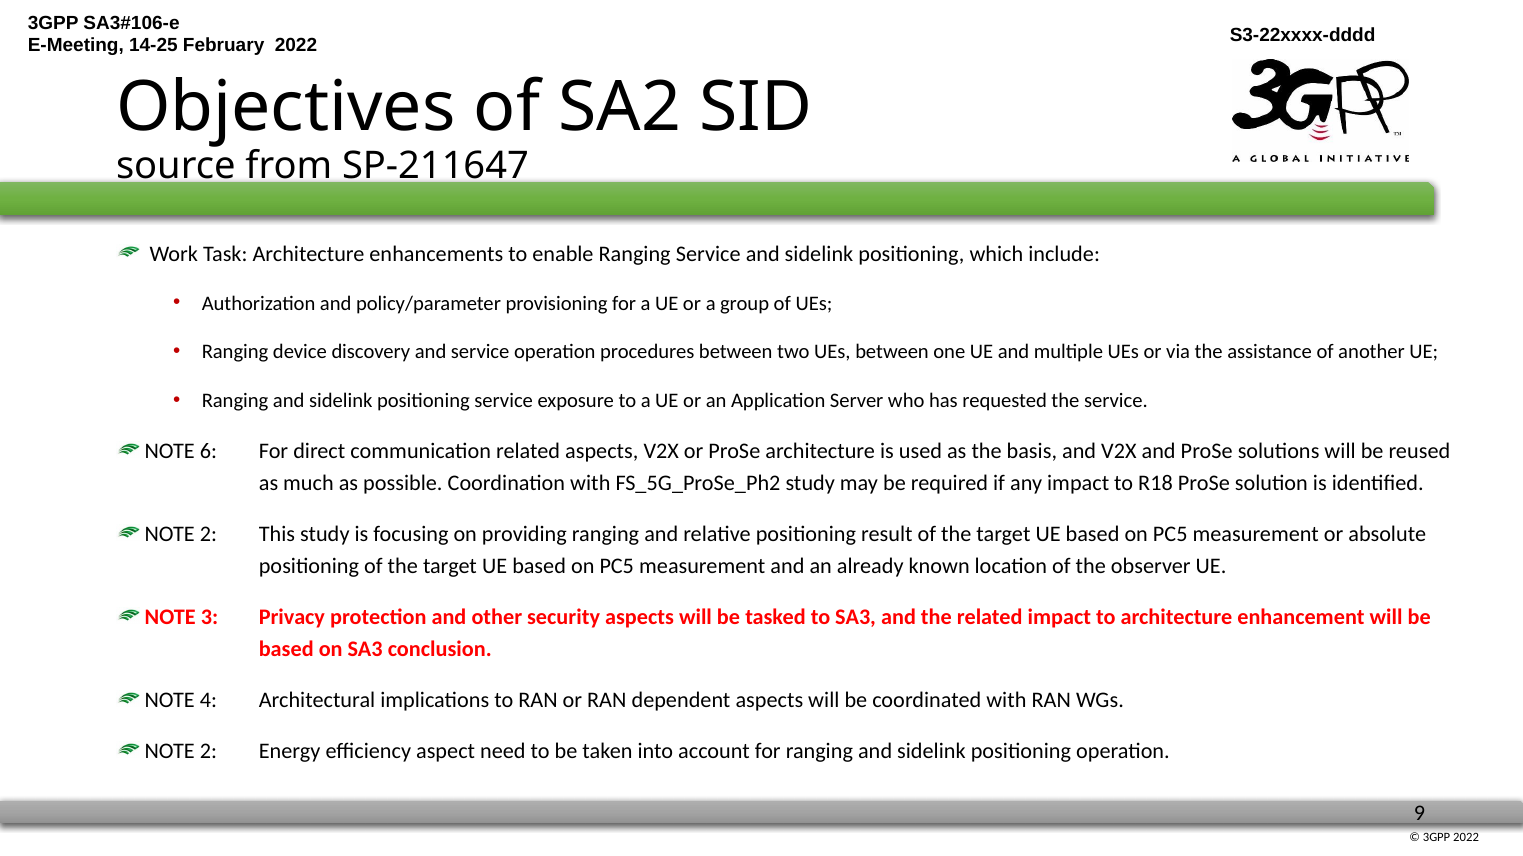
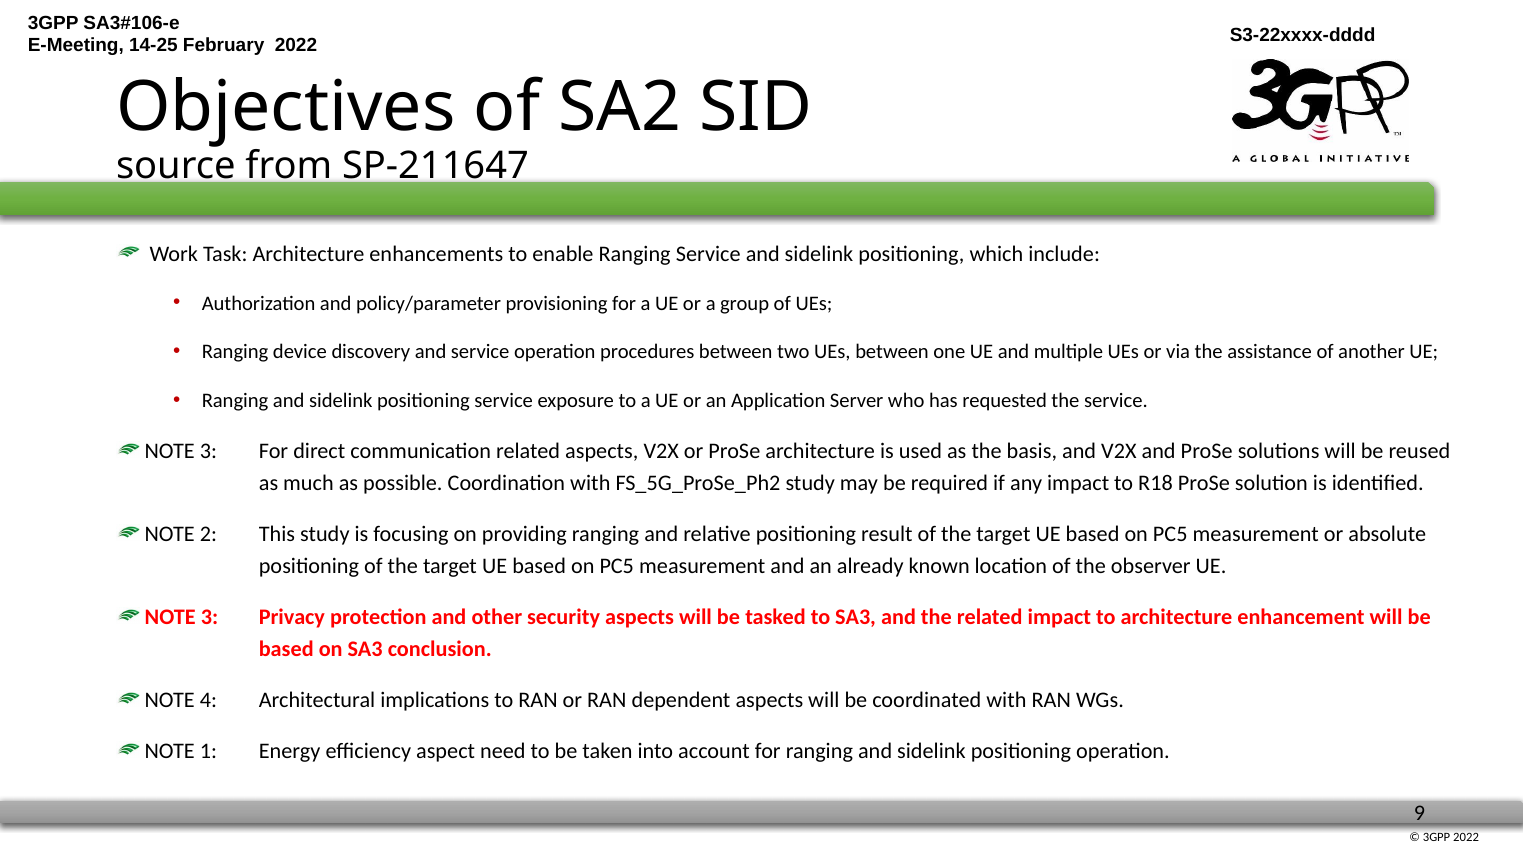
6 at (208, 451): 6 -> 3
2 at (208, 751): 2 -> 1
